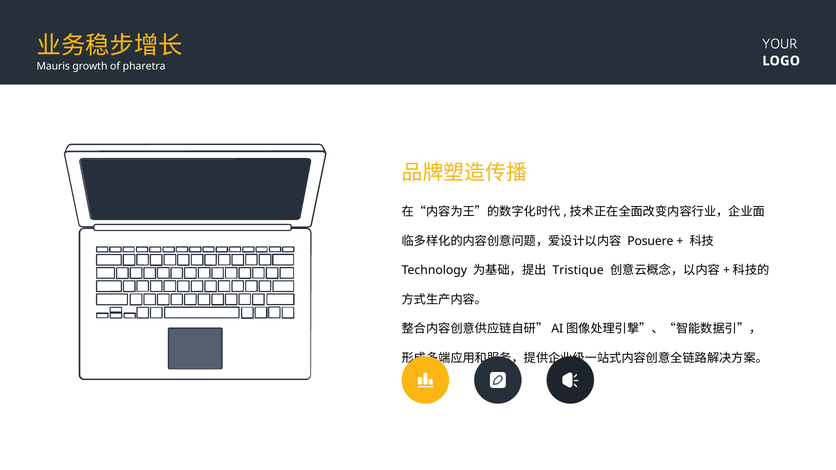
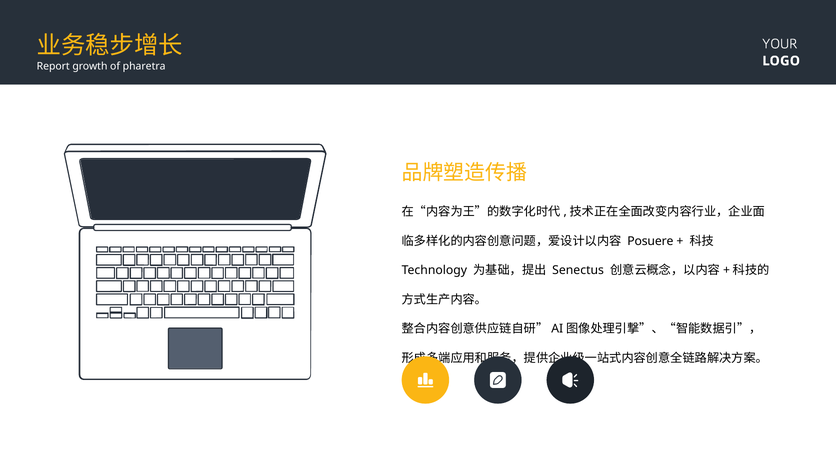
Mauris: Mauris -> Report
Tristique: Tristique -> Senectus
